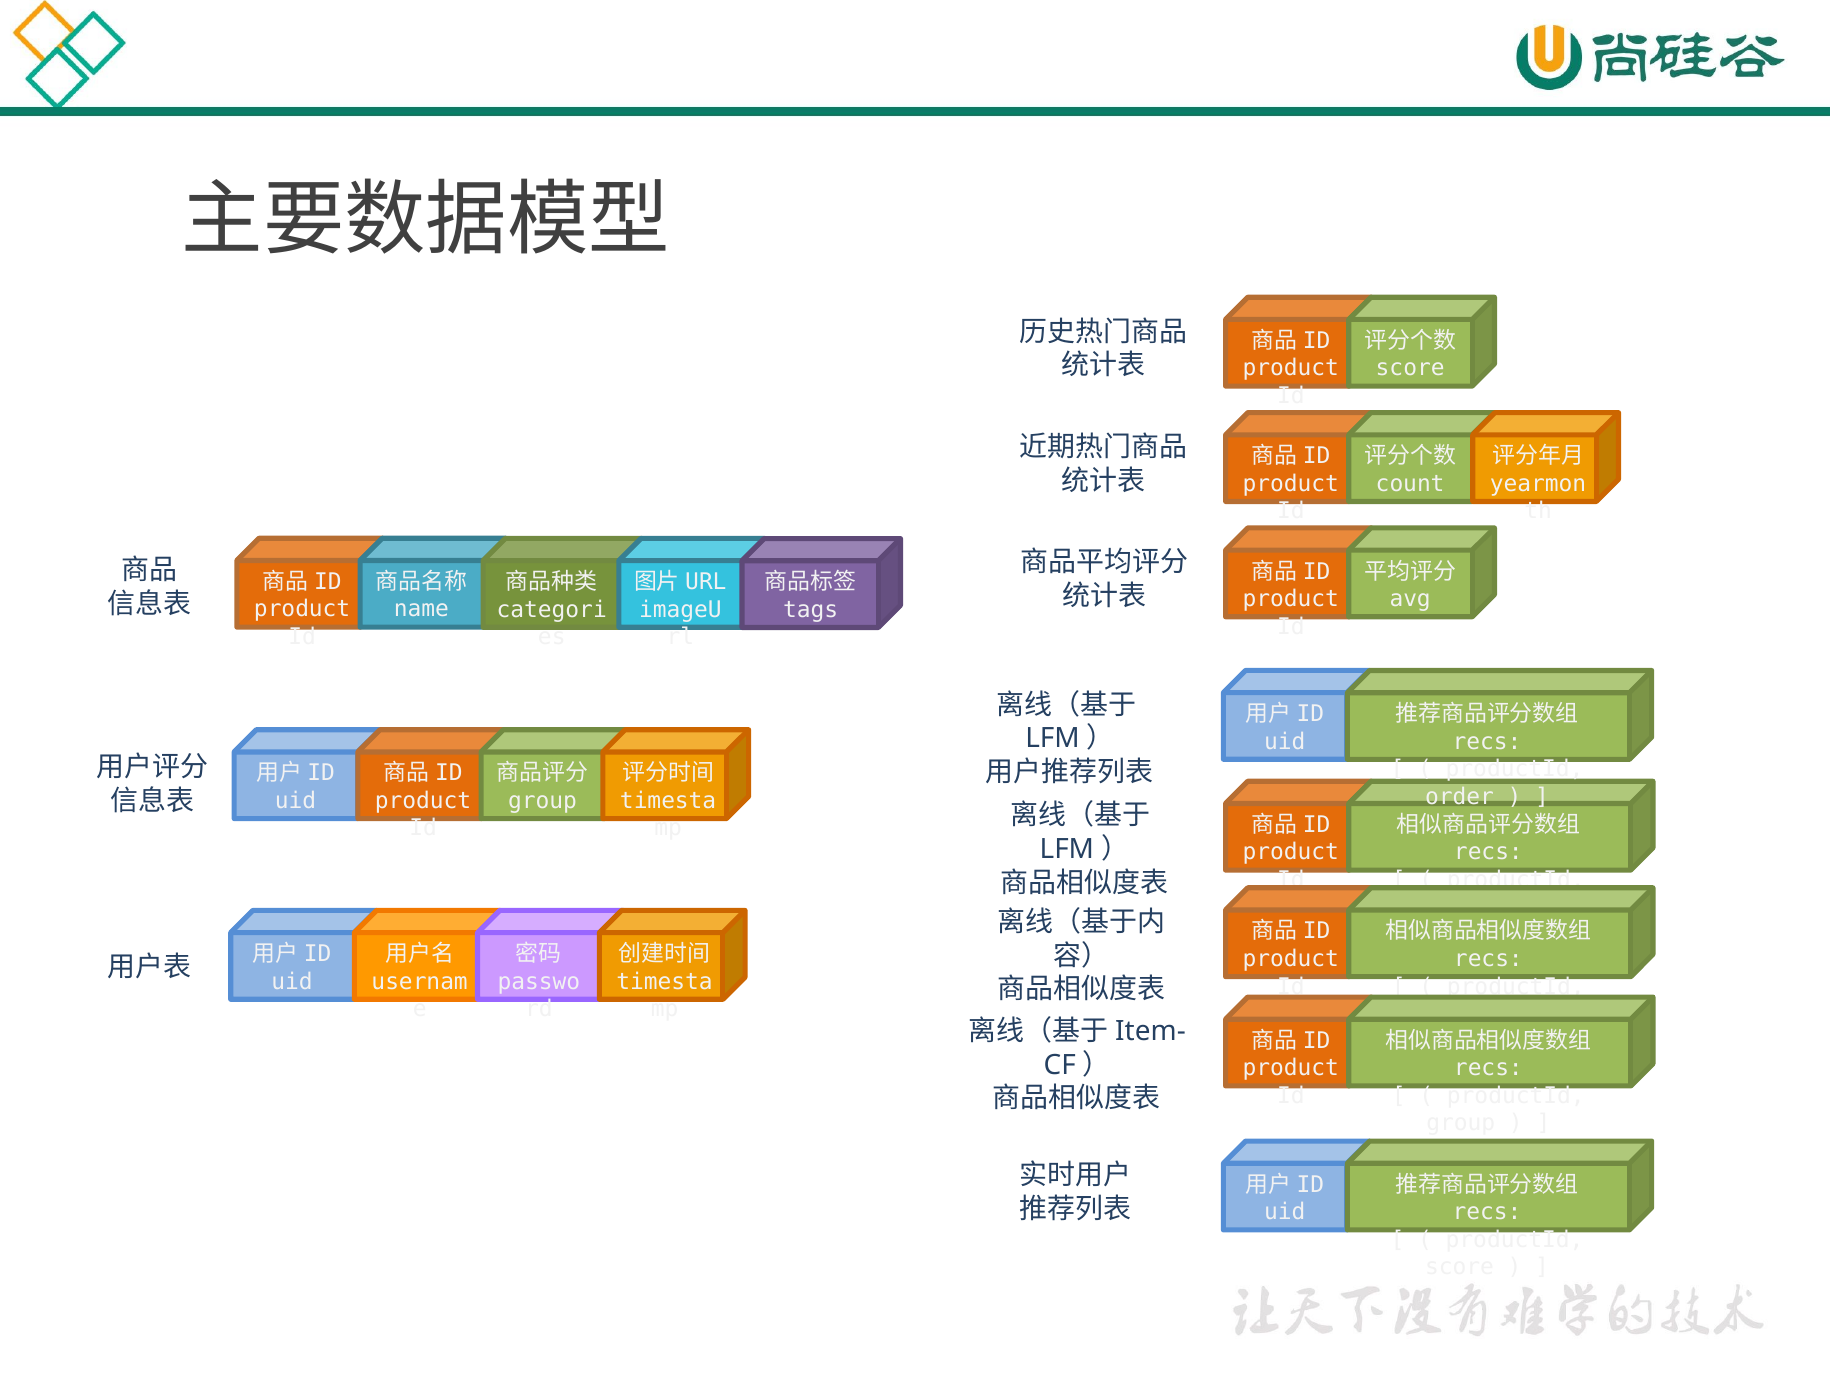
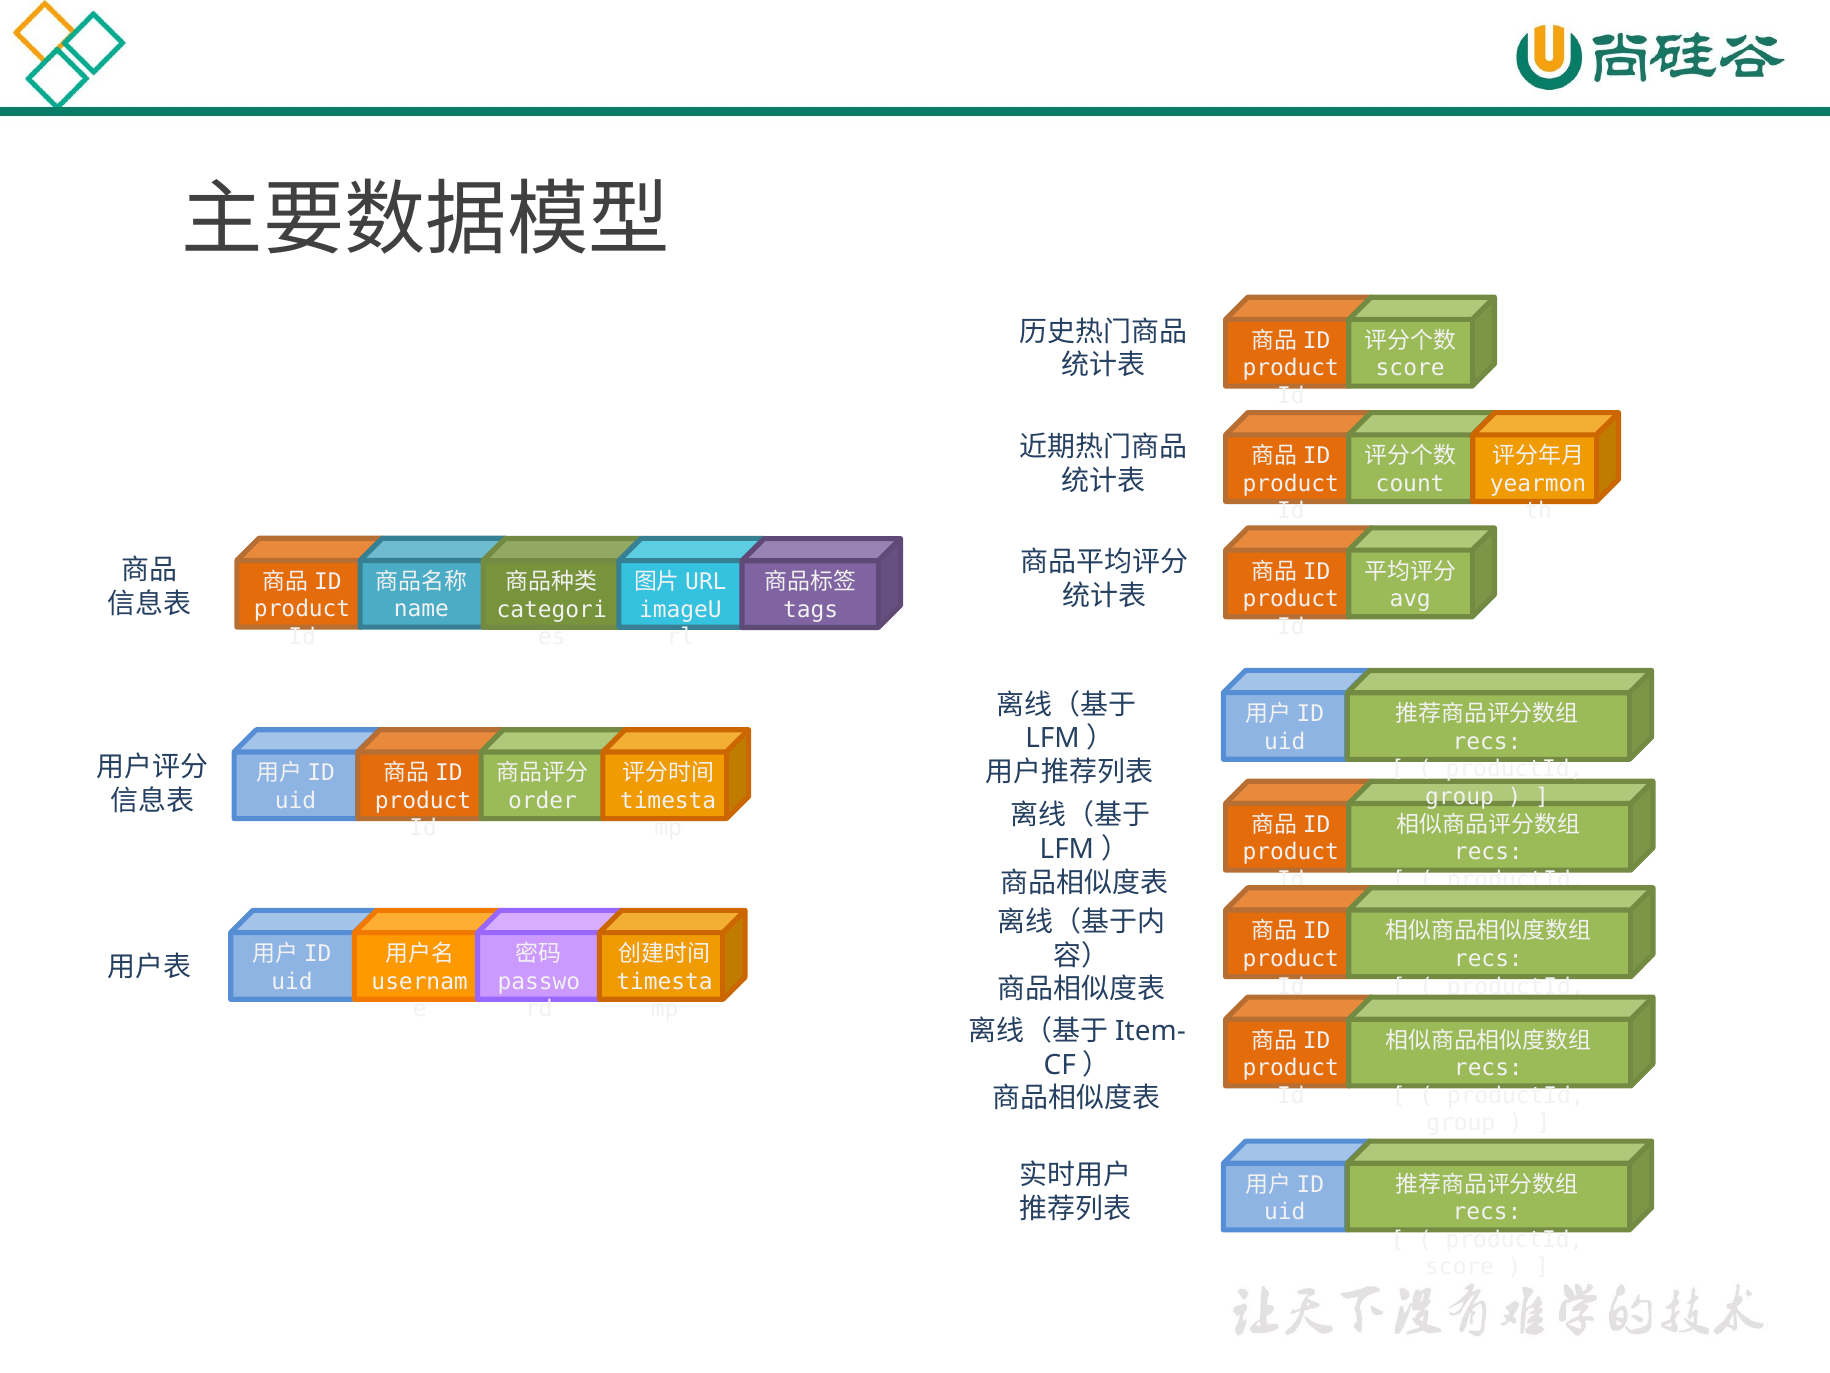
order at (1459, 796): order -> group
group at (542, 801): group -> order
